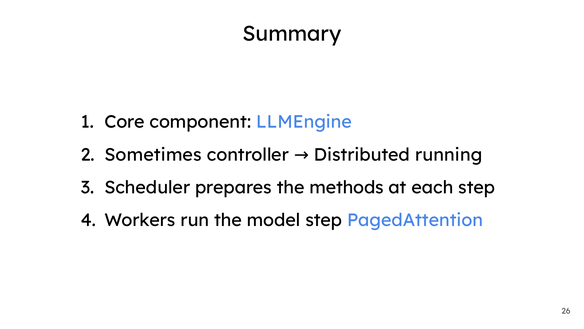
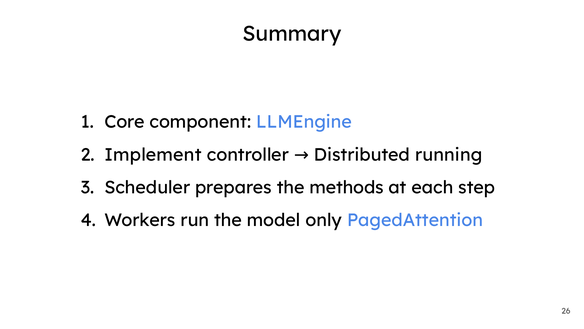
Sometimes: Sometimes -> Implement
model step: step -> only
